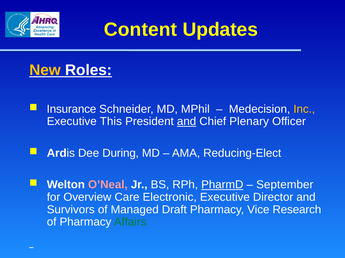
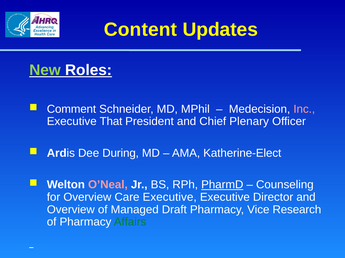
New colour: yellow -> light green
Insurance: Insurance -> Comment
Inc colour: yellow -> pink
This: This -> That
and at (187, 122) underline: present -> none
Reducing-Elect: Reducing-Elect -> Katherine-Elect
September: September -> Counseling
Care Electronic: Electronic -> Executive
Survivors at (71, 210): Survivors -> Overview
